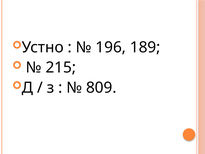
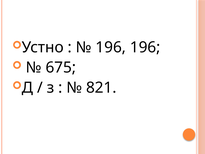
196 189: 189 -> 196
215: 215 -> 675
809: 809 -> 821
